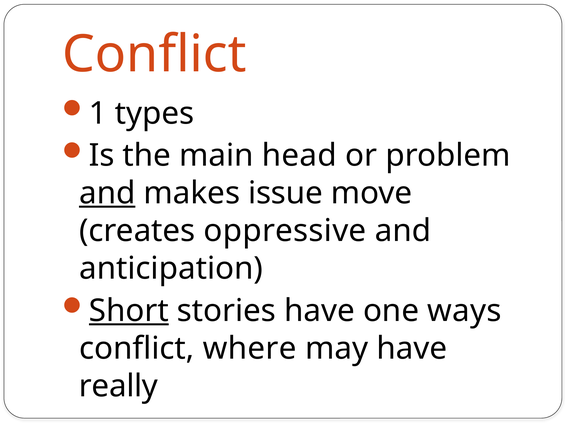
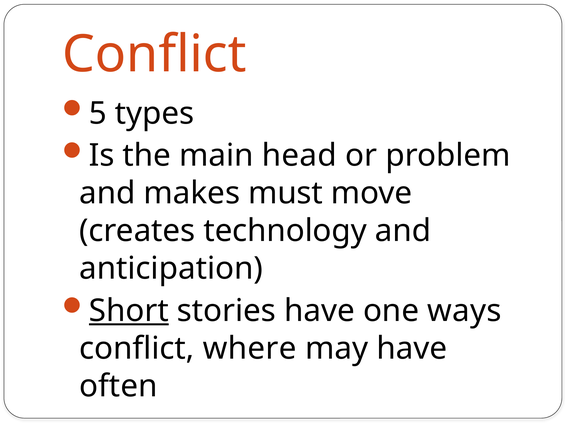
1: 1 -> 5
and at (107, 193) underline: present -> none
issue: issue -> must
oppressive: oppressive -> technology
really: really -> often
